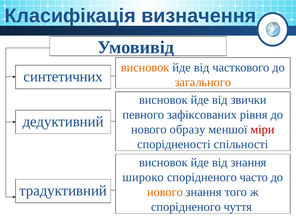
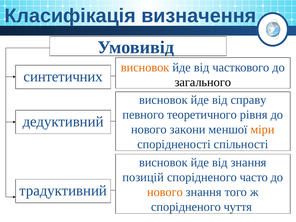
загального colour: orange -> black
звички: звички -> справу
зафіксованих: зафіксованих -> теоретичного
образу: образу -> закони
міри colour: red -> orange
широко: широко -> позицій
